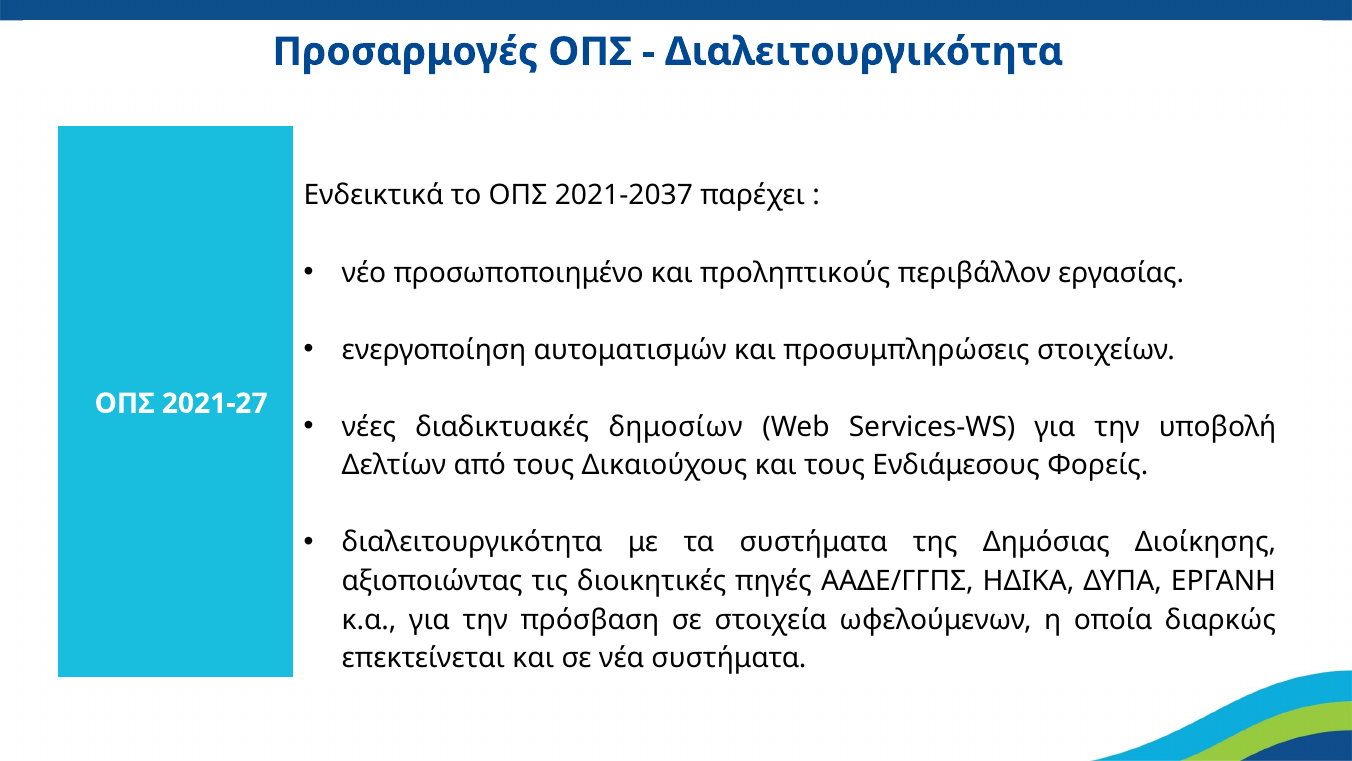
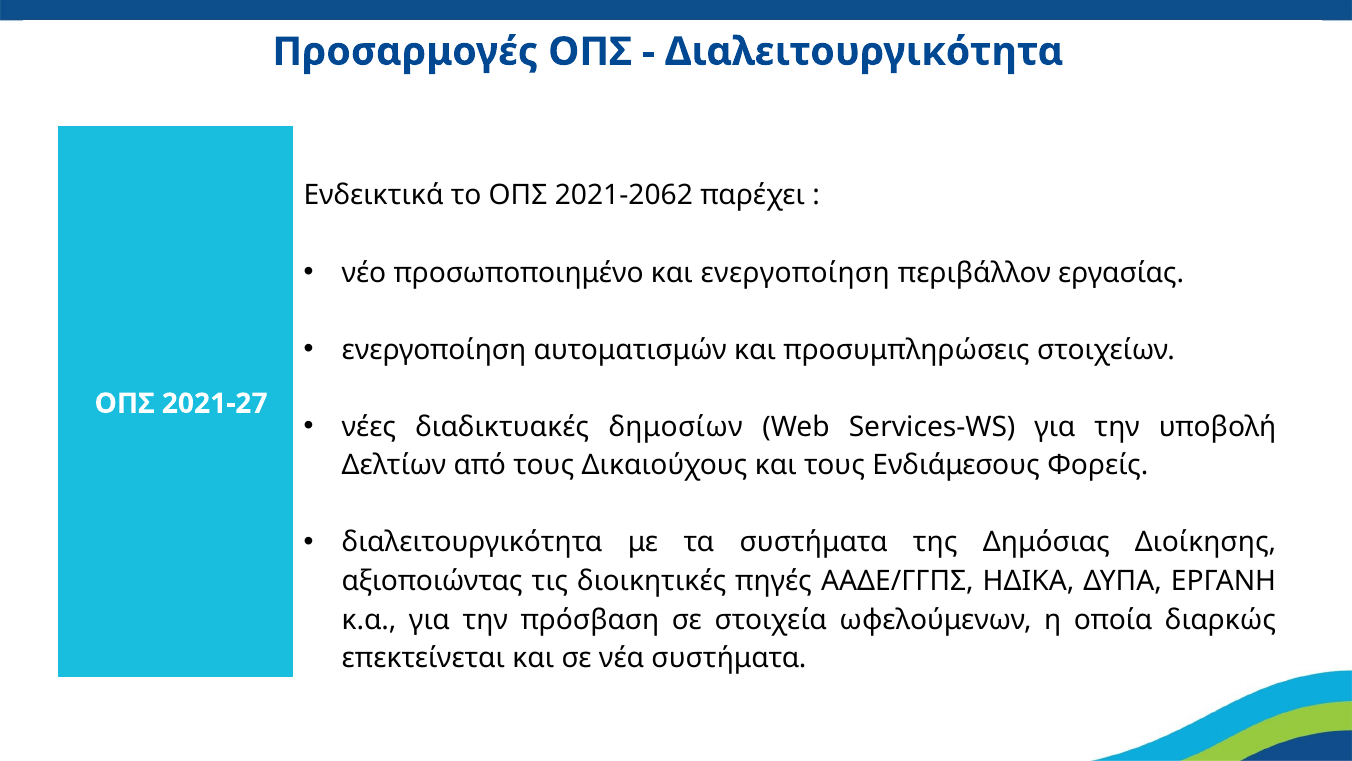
2021-2037: 2021-2037 -> 2021-2062
και προληπτικούς: προληπτικούς -> ενεργοποίηση
